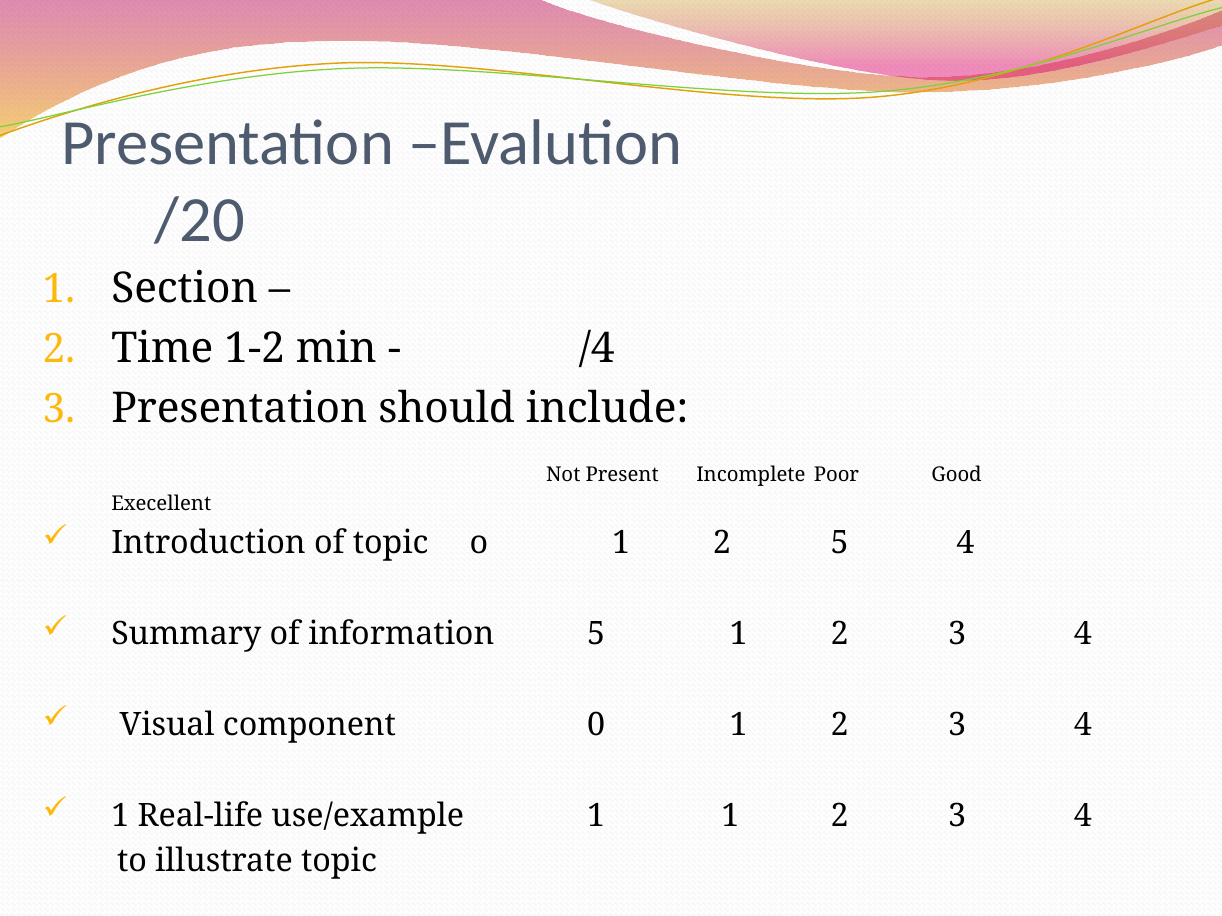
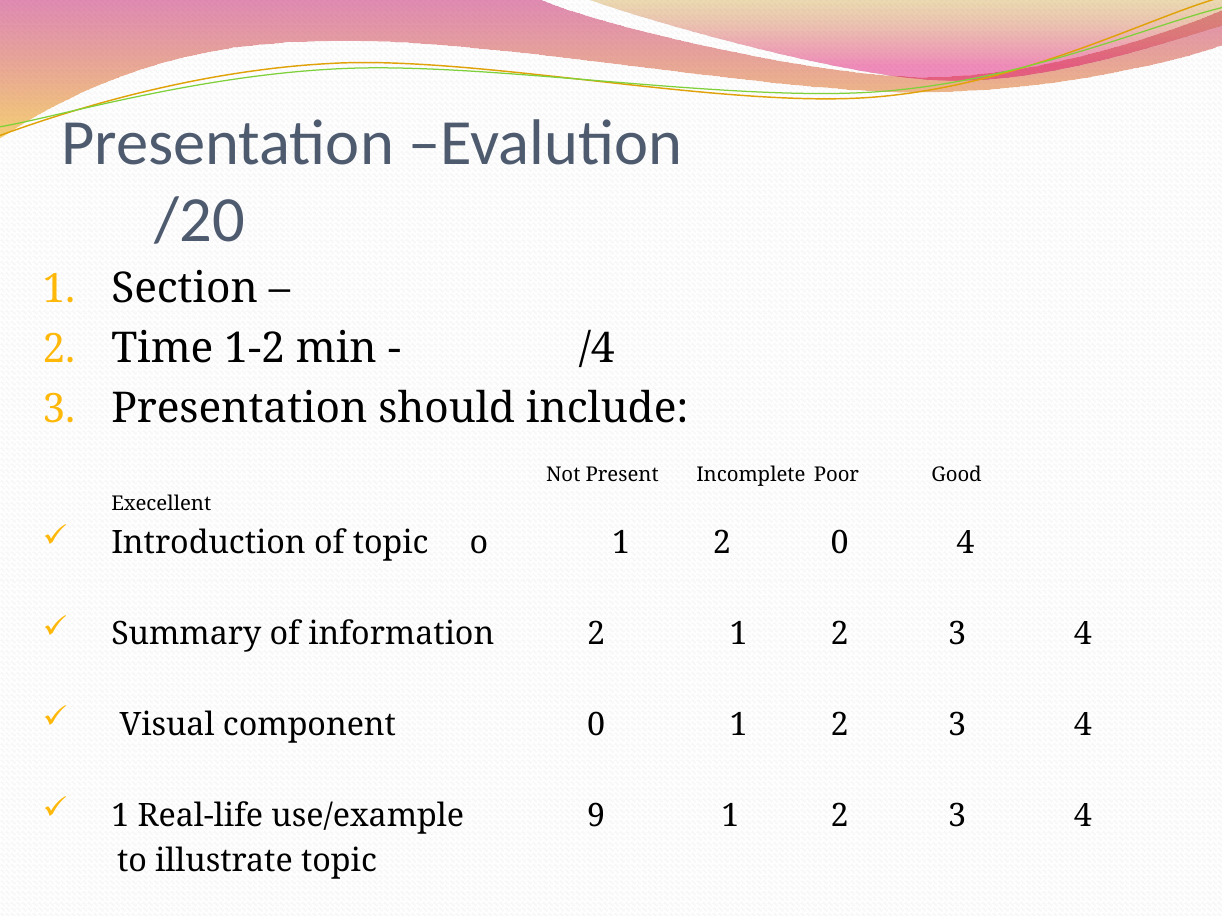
2 5: 5 -> 0
information 5: 5 -> 2
use/example 1: 1 -> 9
